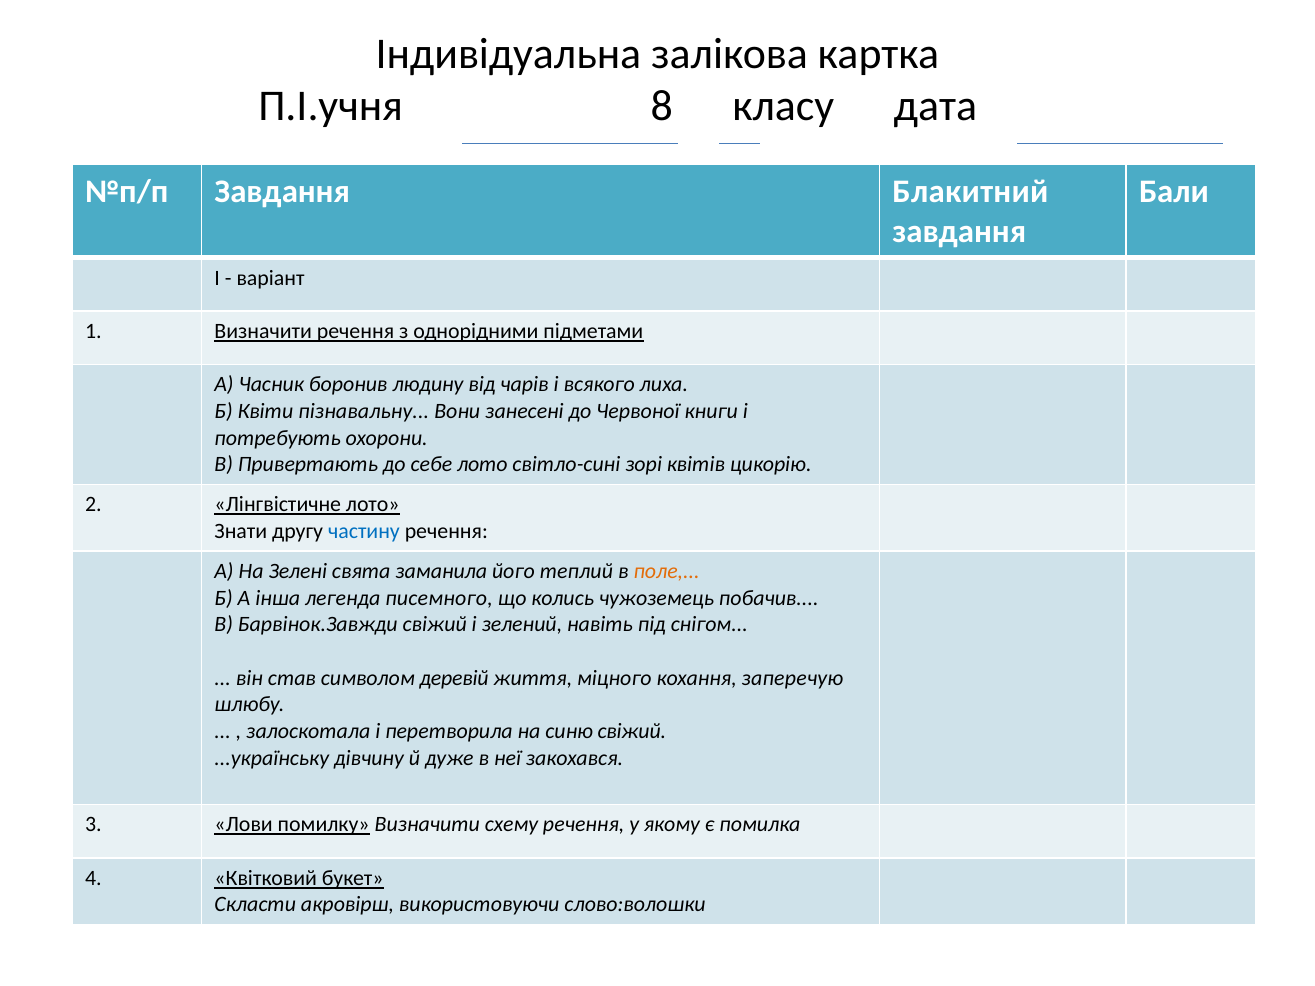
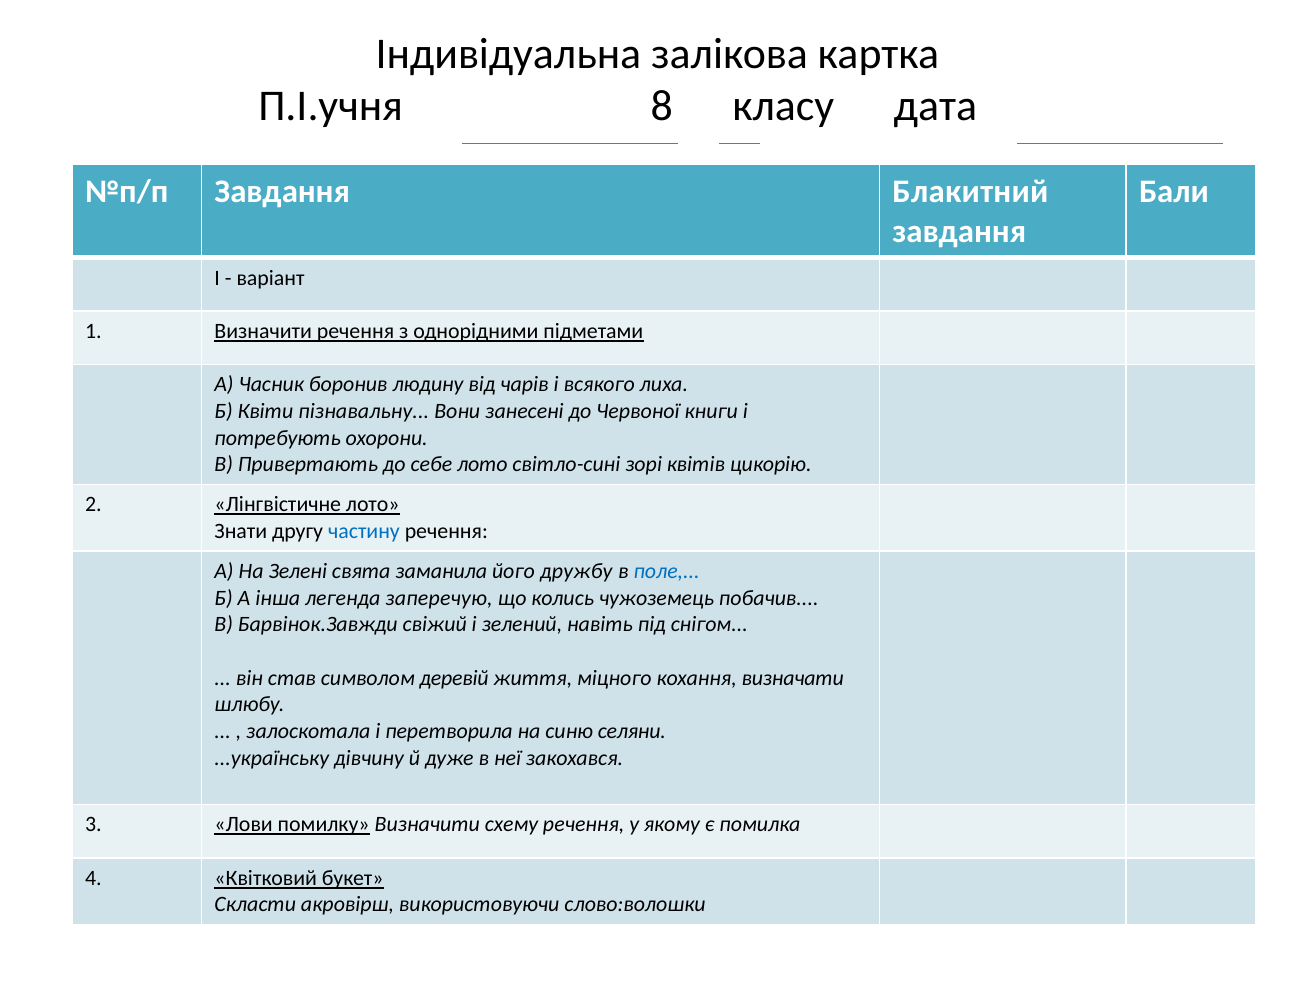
теплий: теплий -> дружбу
поле colour: orange -> blue
писемного: писемного -> заперечую
заперечую: заперечую -> визначати
синю свіжий: свіжий -> селяни
